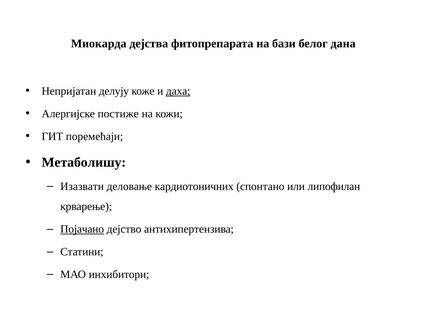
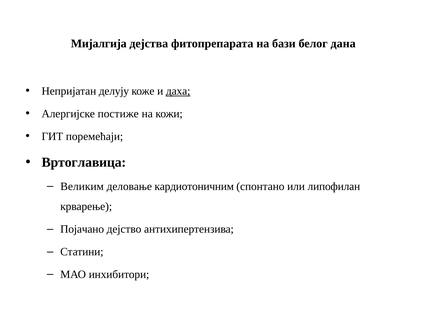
Миокарда: Миокарда -> Мијалгија
Метаболишу: Метаболишу -> Вртоглавица
Изазвати: Изазвати -> Великим
кардиотоничних: кардиотоничних -> кардиотоничним
Појачано underline: present -> none
